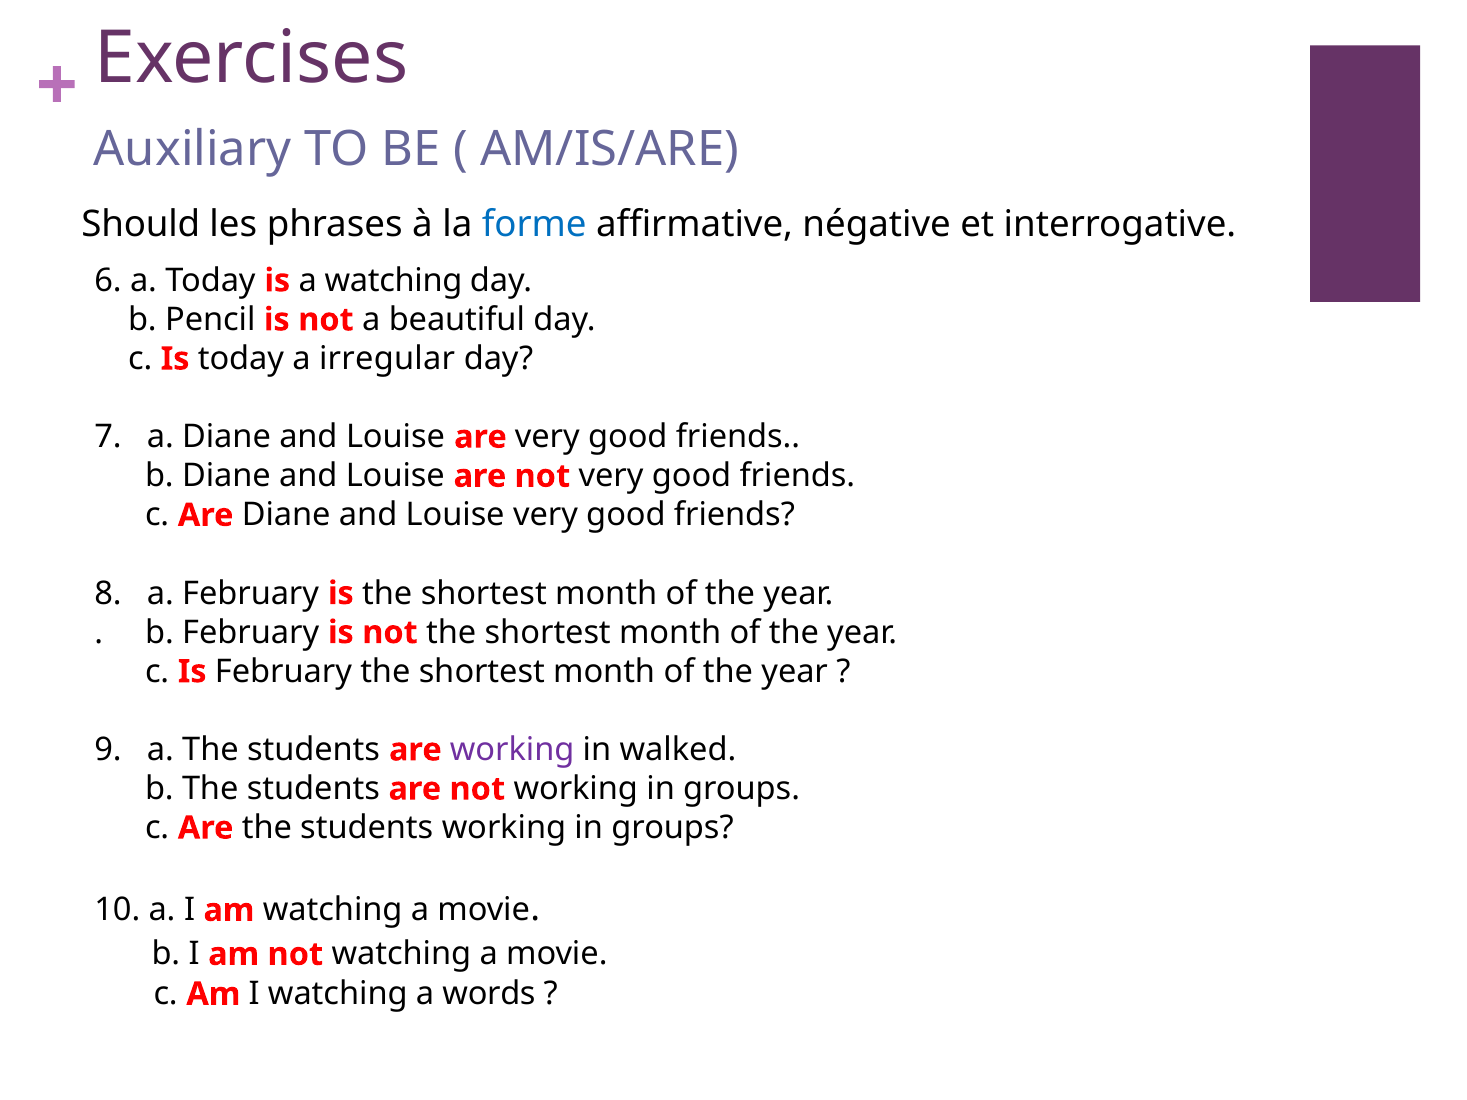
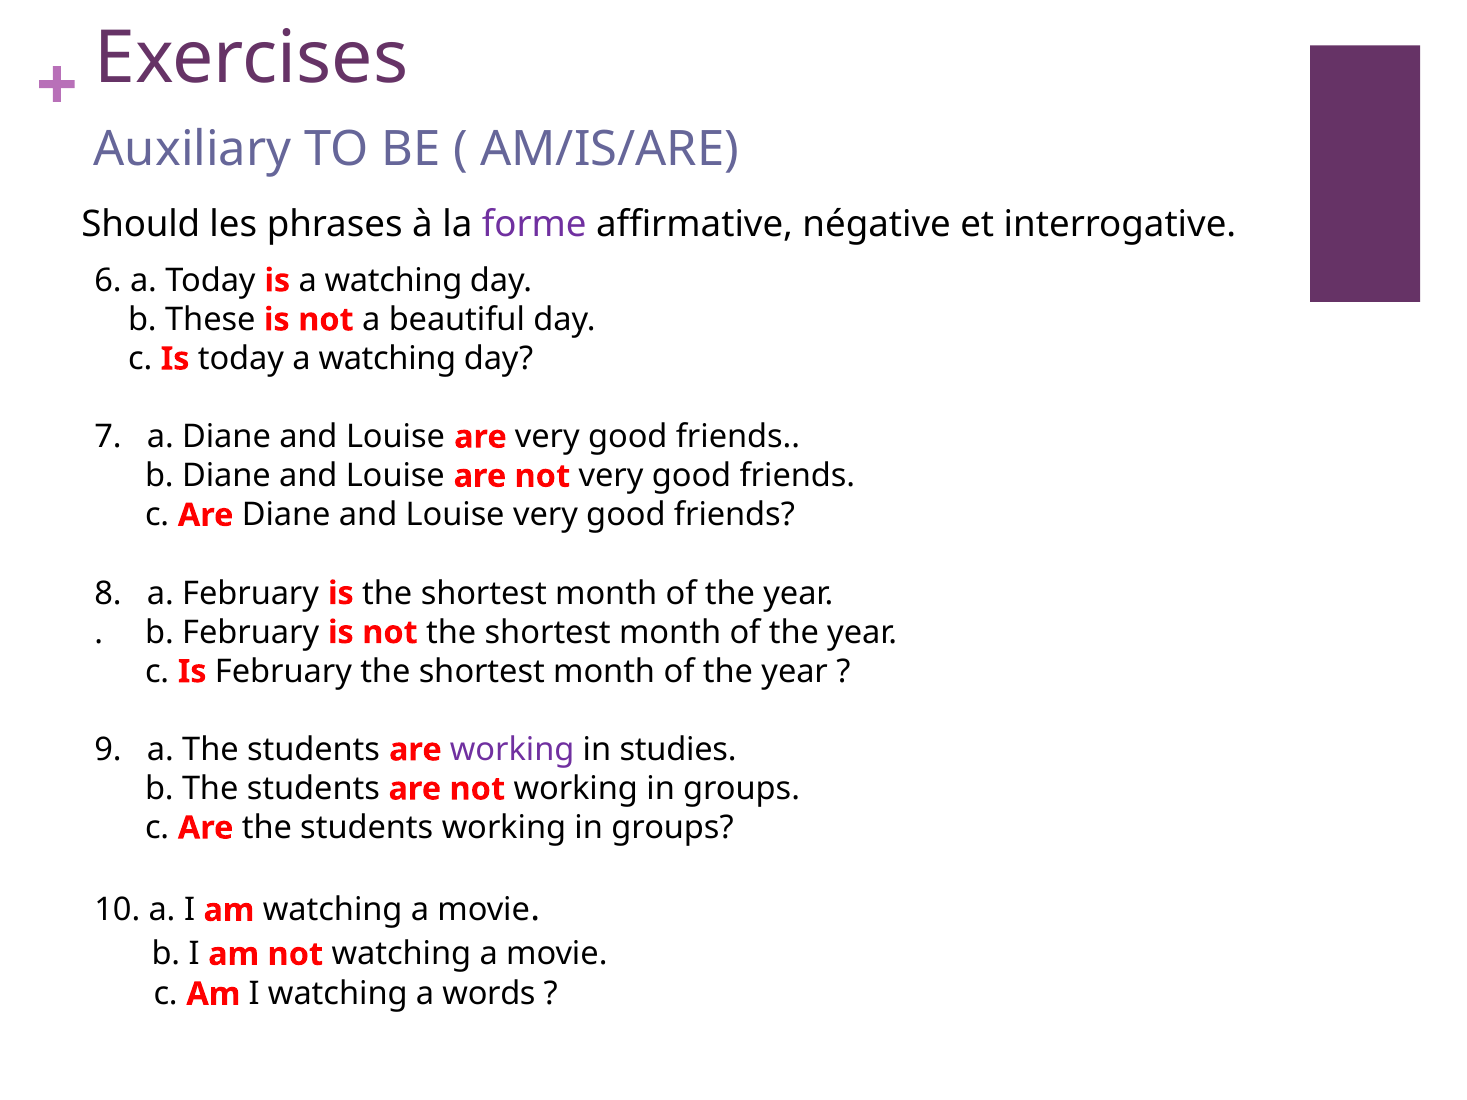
forme colour: blue -> purple
Pencil: Pencil -> These
today a irregular: irregular -> watching
walked: walked -> studies
